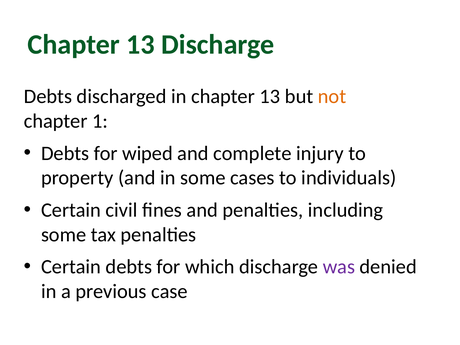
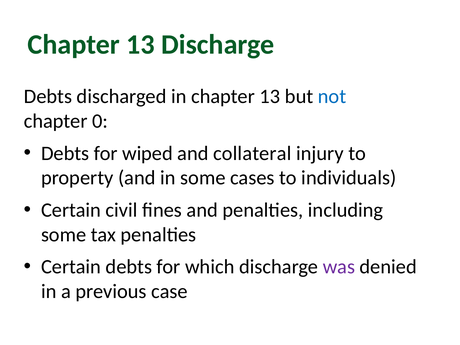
not colour: orange -> blue
1: 1 -> 0
complete: complete -> collateral
